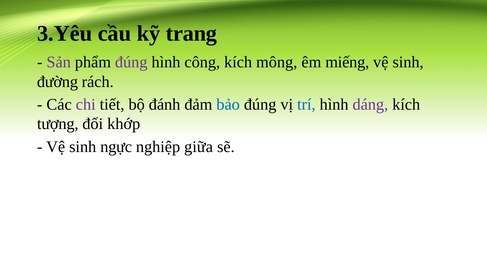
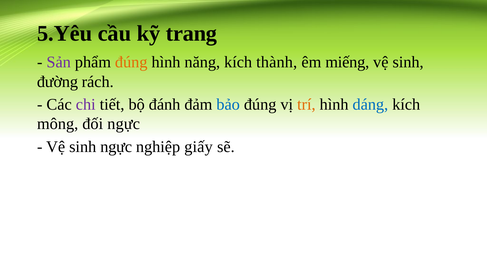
3.Yêu: 3.Yêu -> 5.Yêu
đúng at (131, 62) colour: purple -> orange
công: công -> năng
mông: mông -> thành
trí colour: blue -> orange
dáng colour: purple -> blue
tượng: tượng -> mông
đối khớp: khớp -> ngực
giữa: giữa -> giấy
